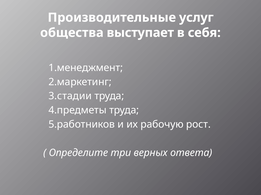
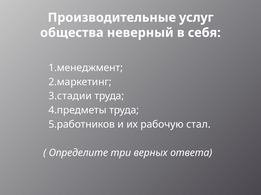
выступает: выступает -> неверный
рост: рост -> стал
